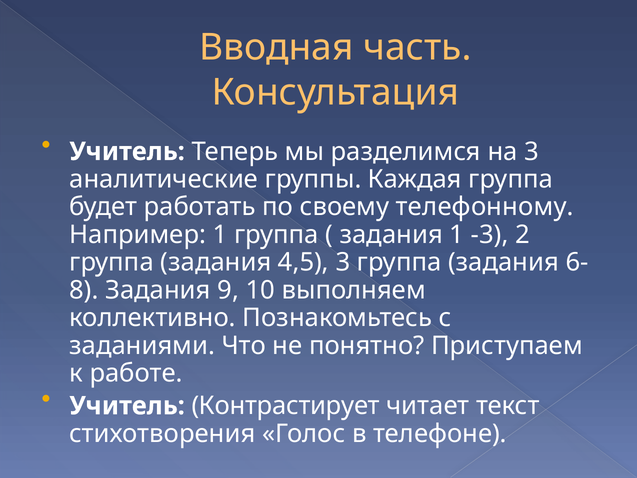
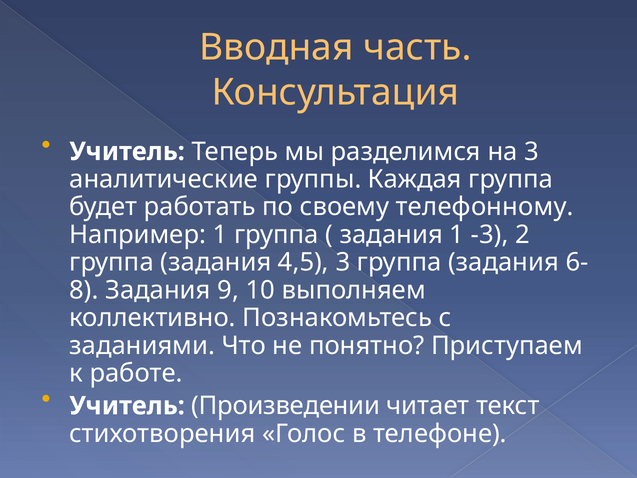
Контрастирует: Контрастирует -> Произведении
